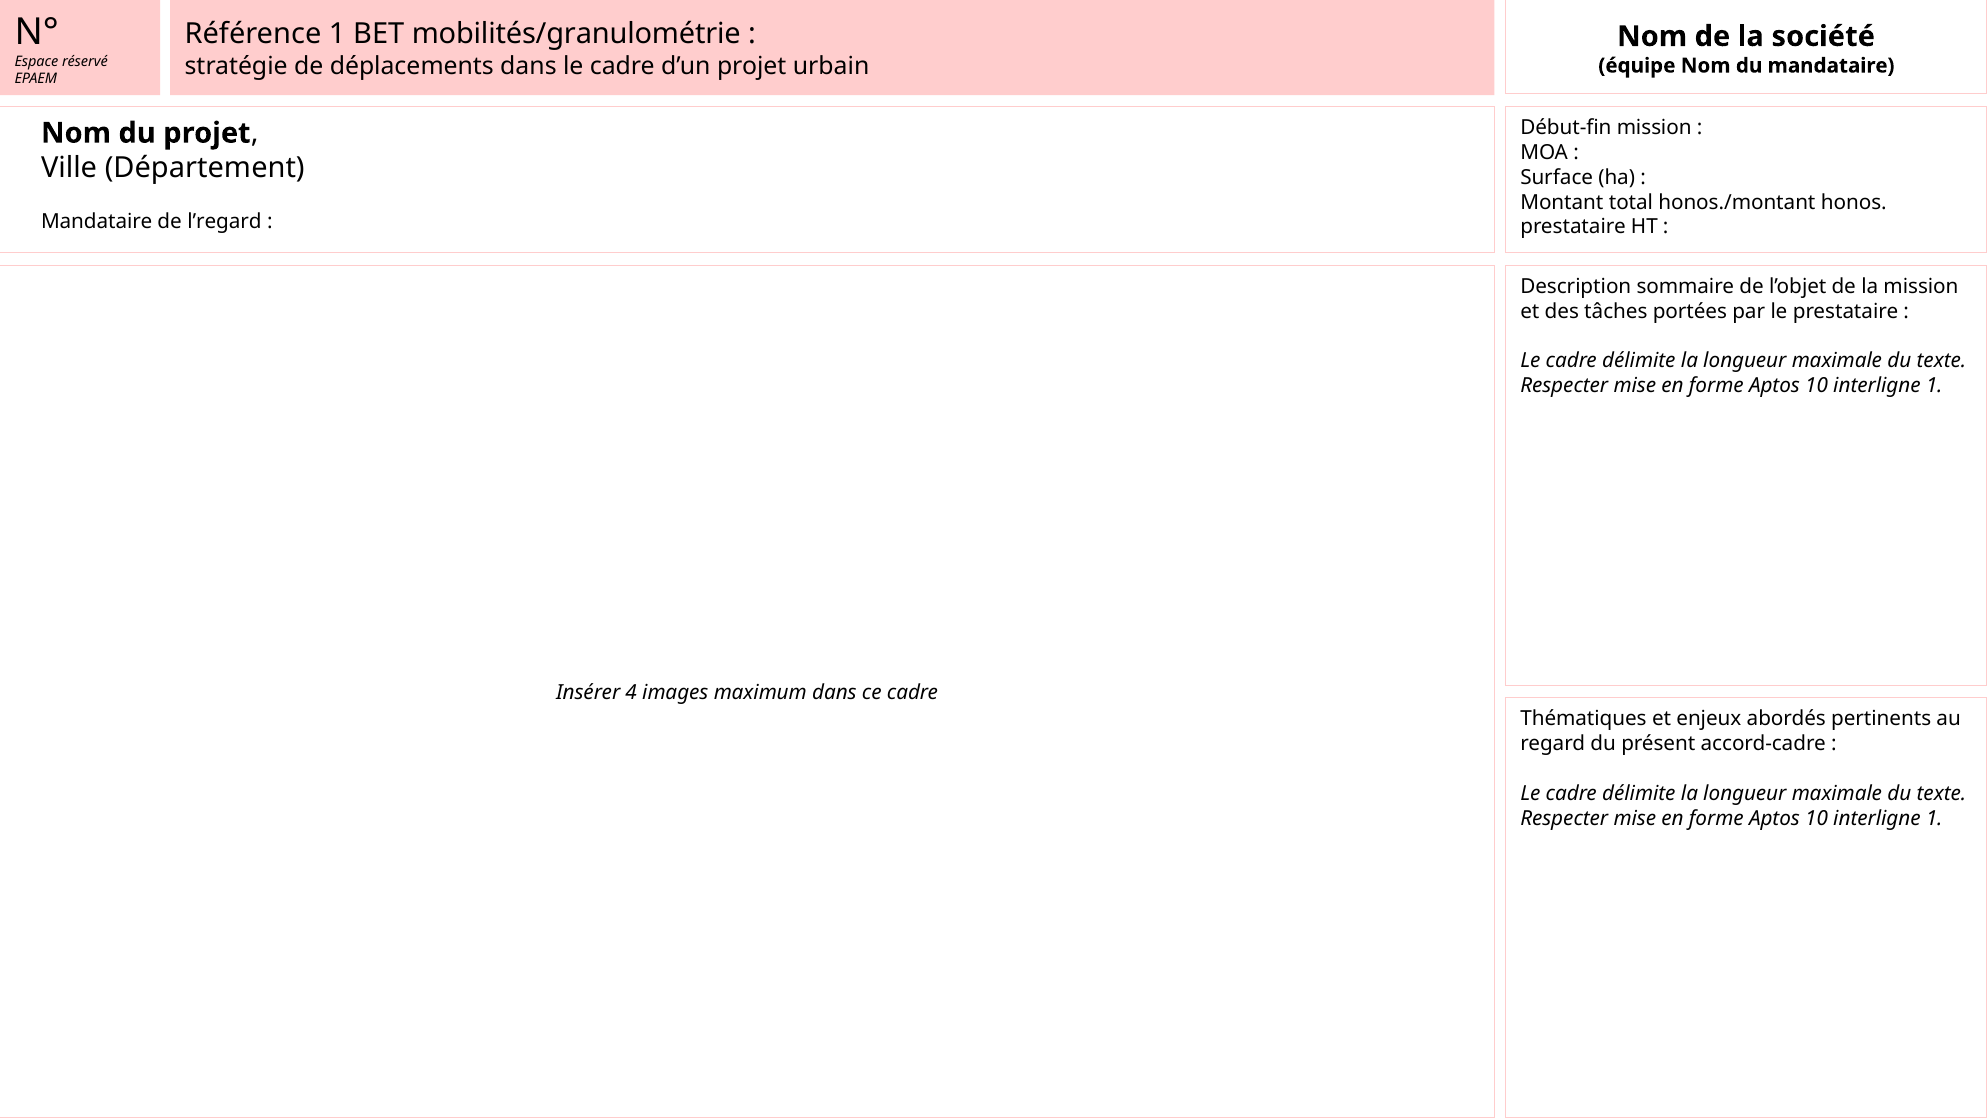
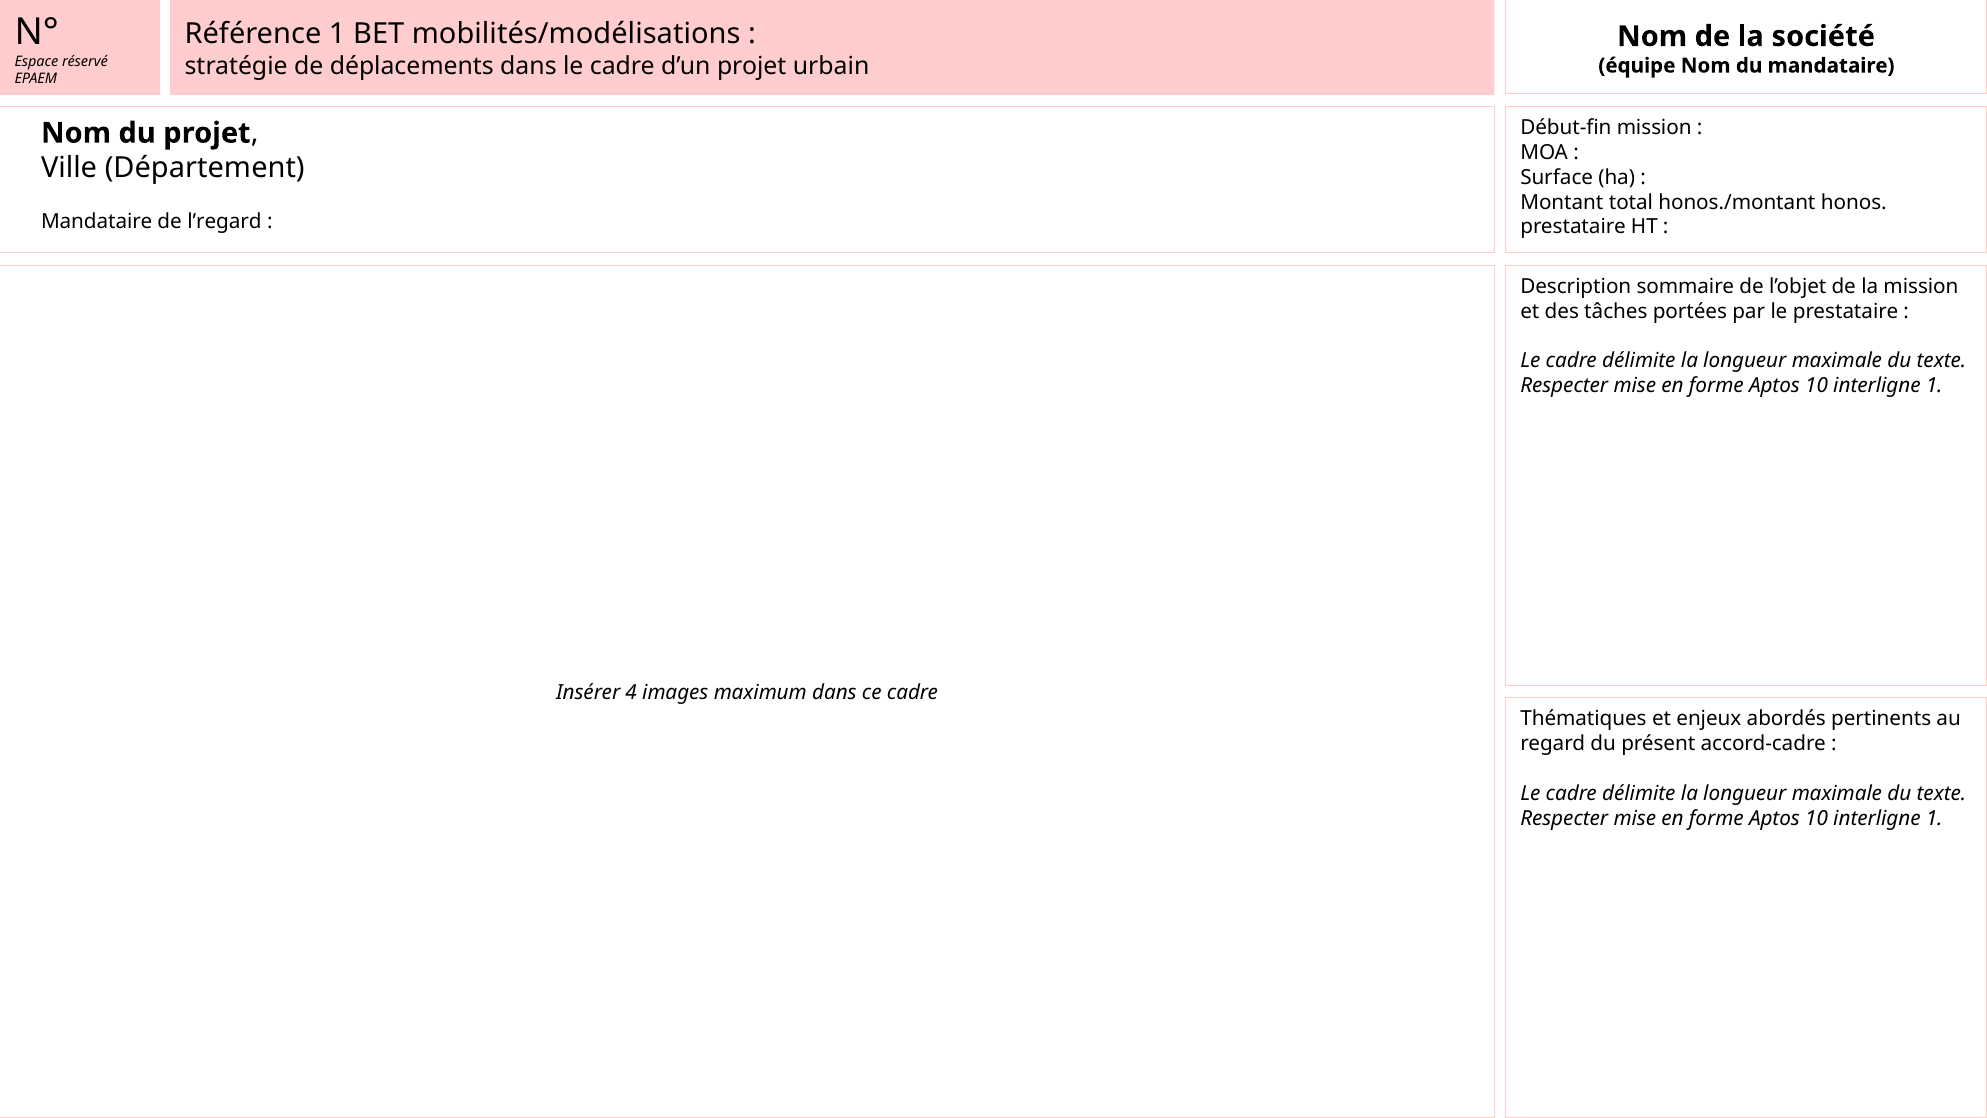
mobilités/granulométrie: mobilités/granulométrie -> mobilités/modélisations
